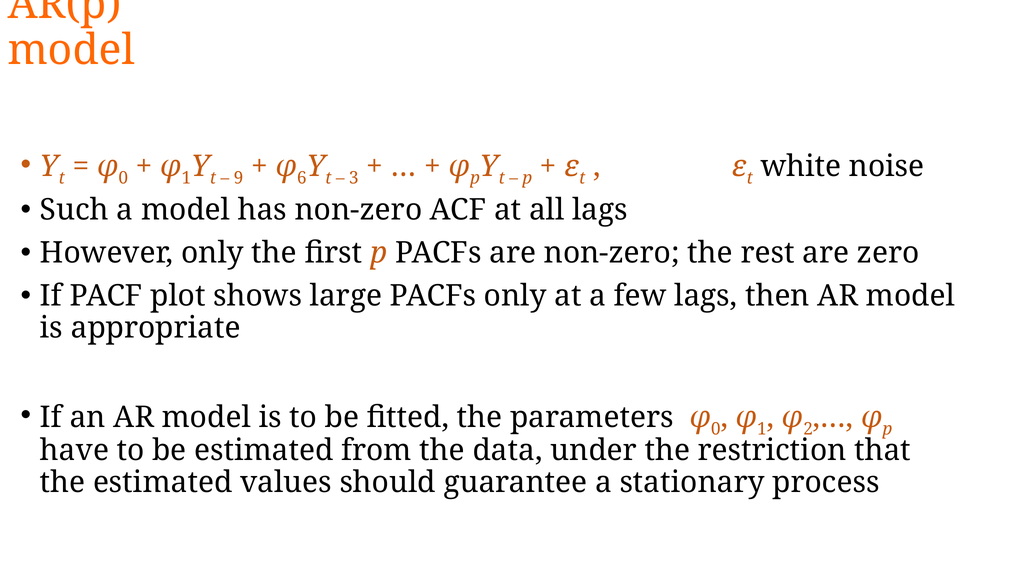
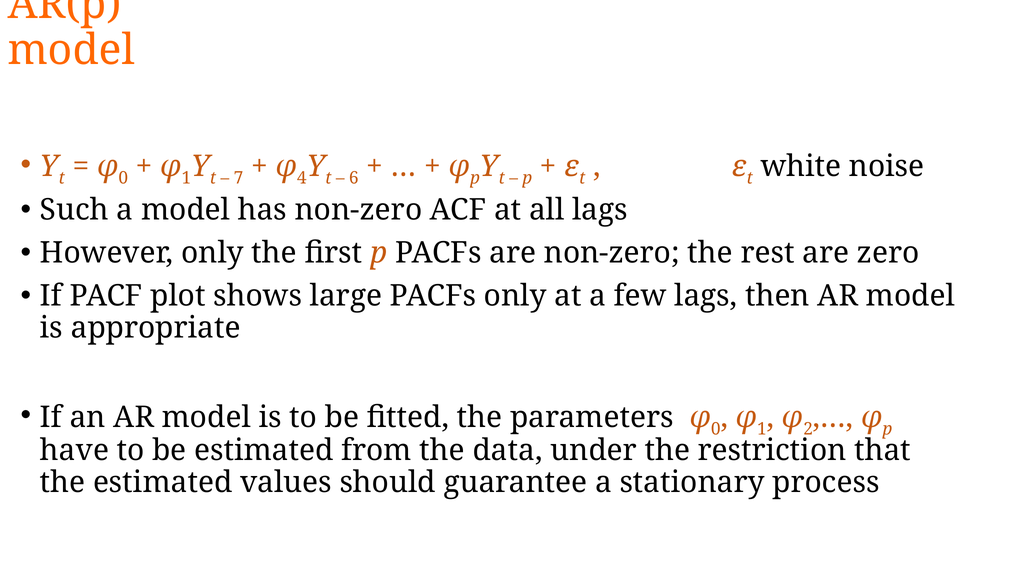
9: 9 -> 7
6: 6 -> 4
3: 3 -> 6
